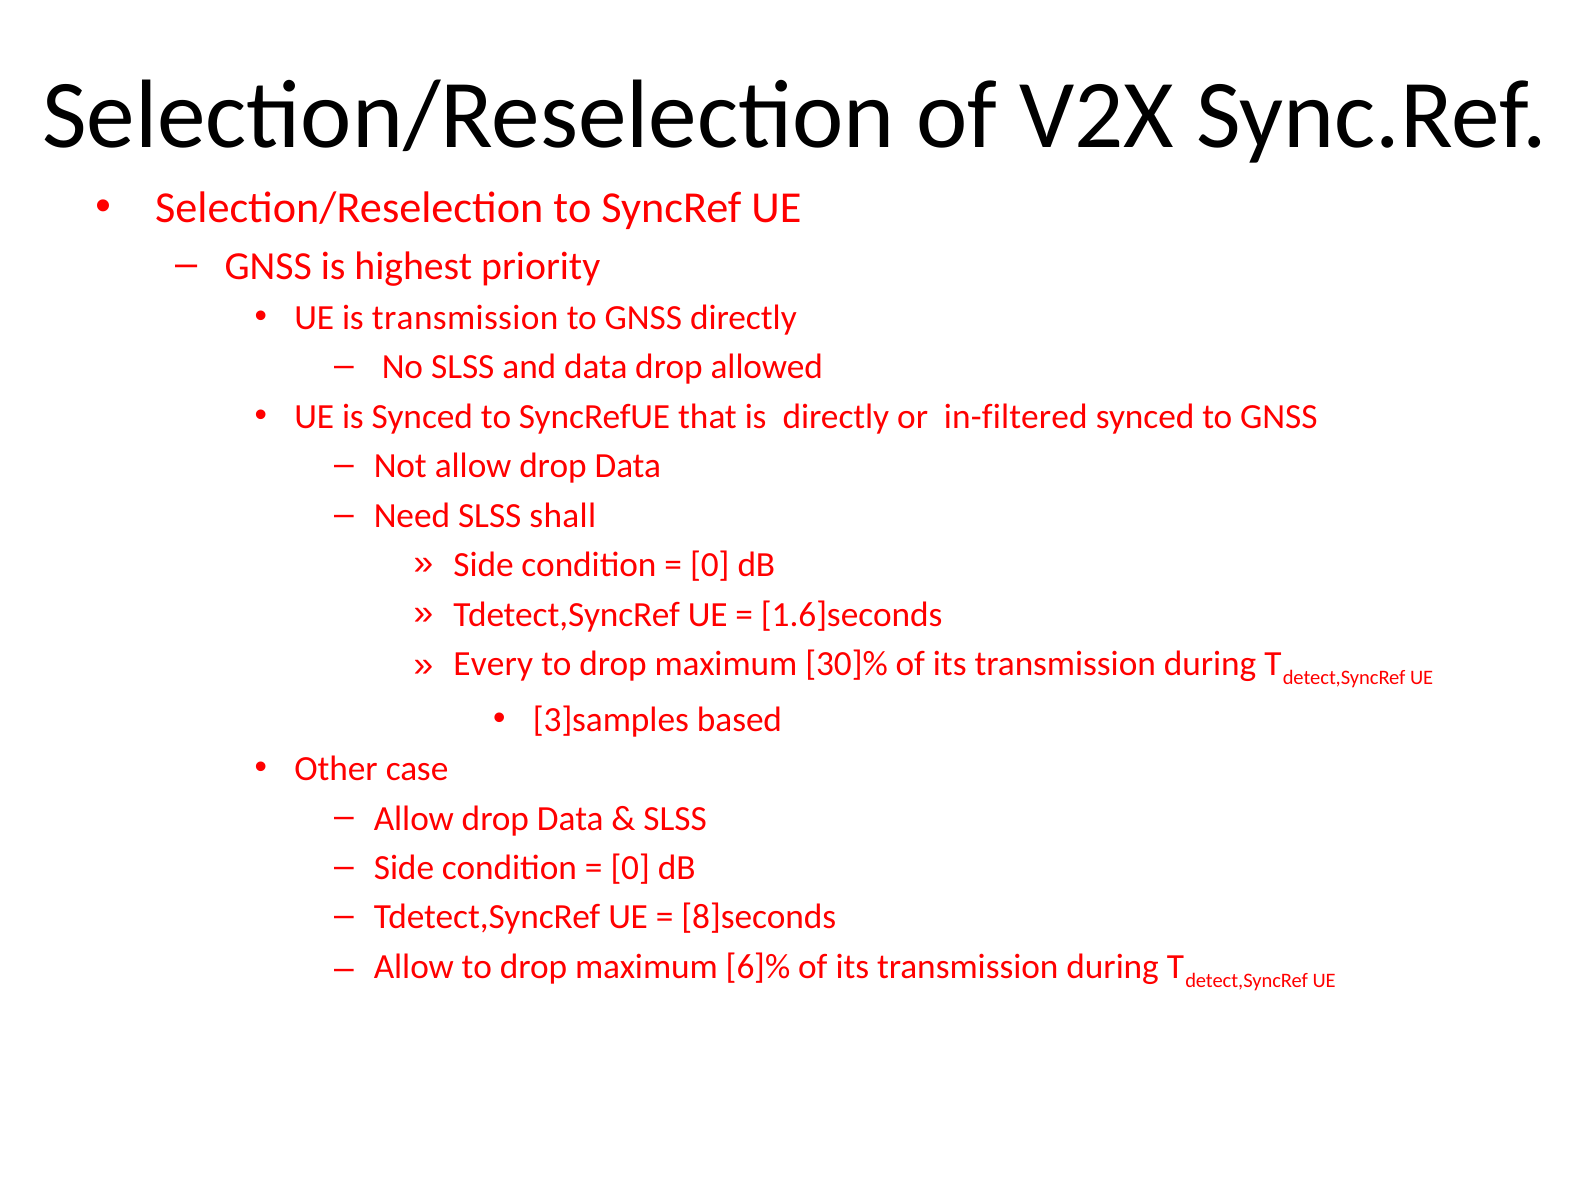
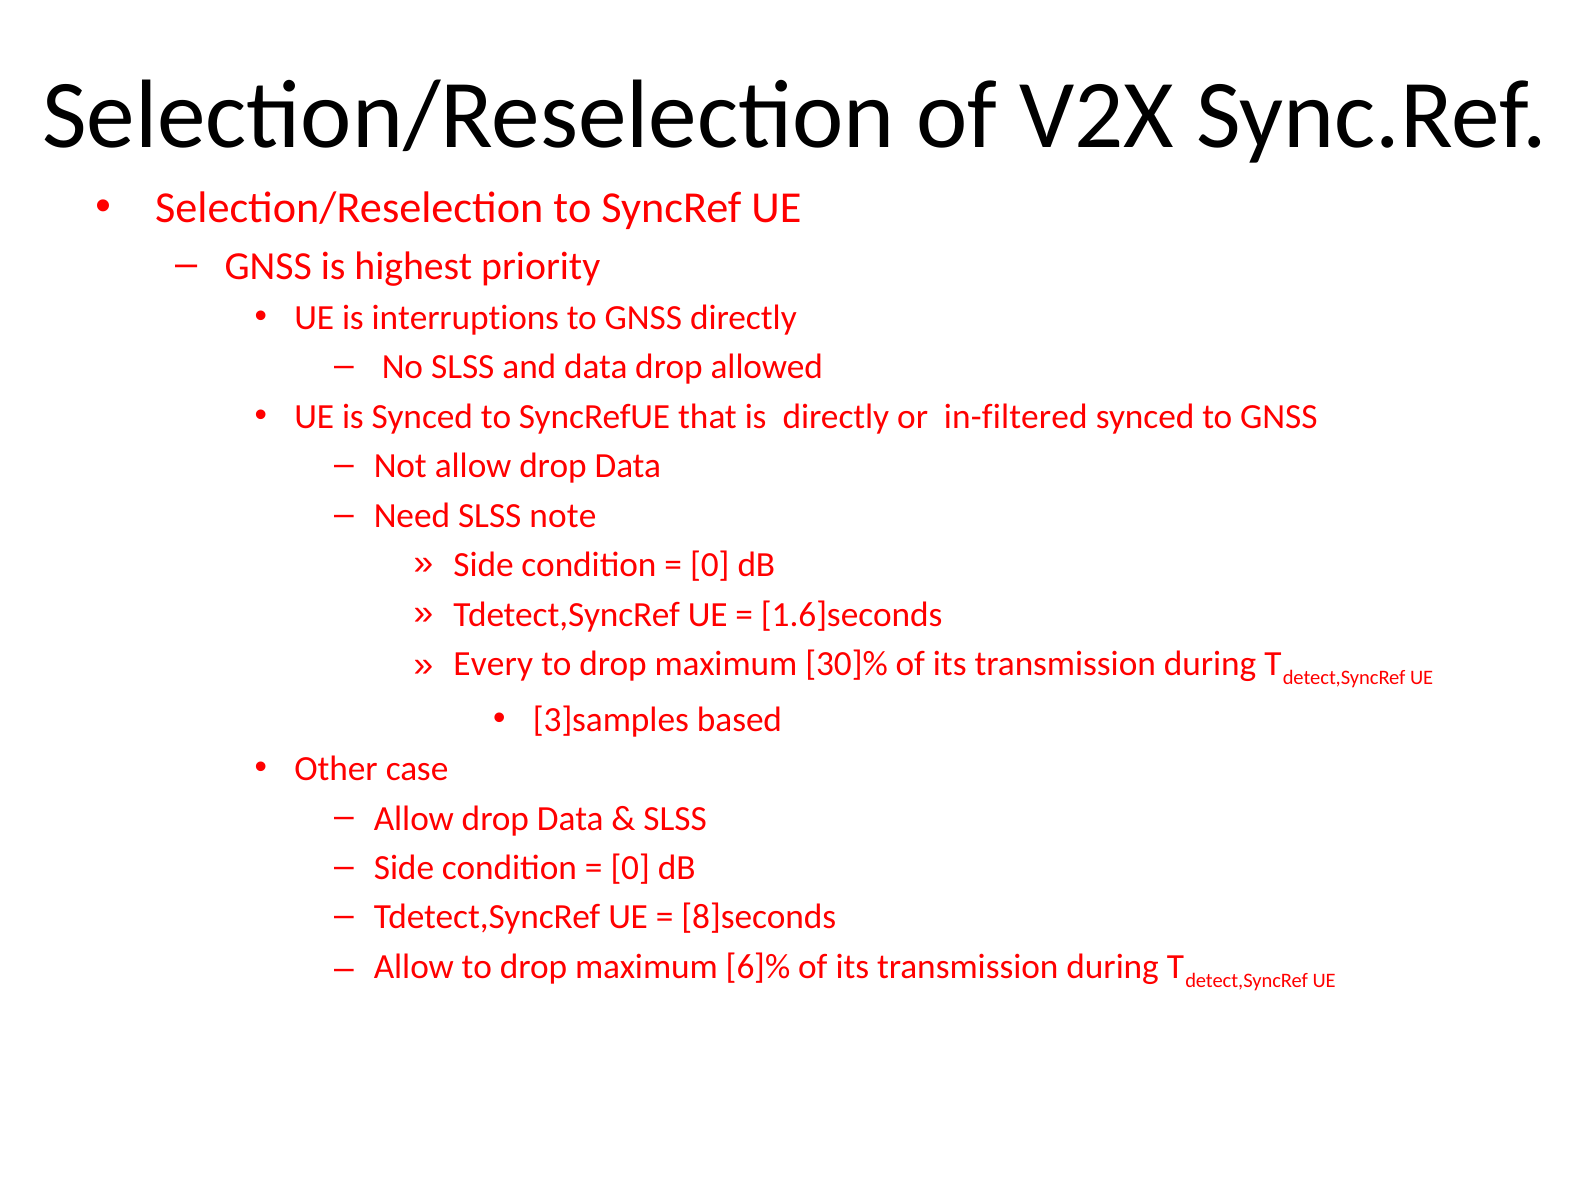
is transmission: transmission -> interruptions
shall: shall -> note
